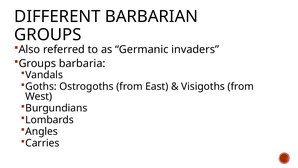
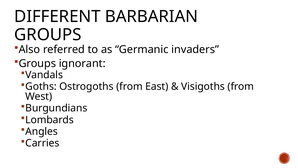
barbaria: barbaria -> ignorant
